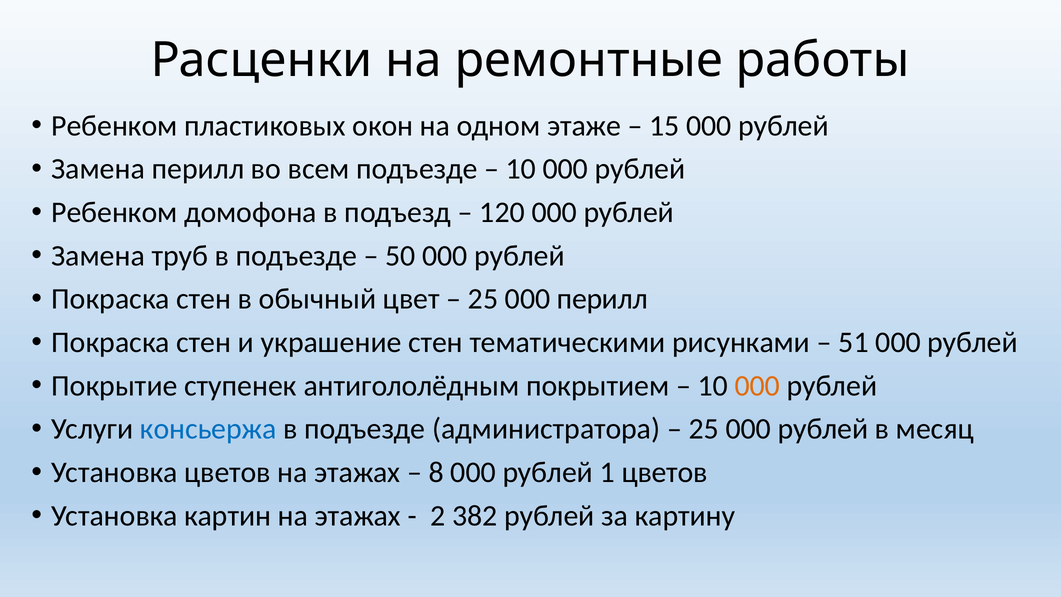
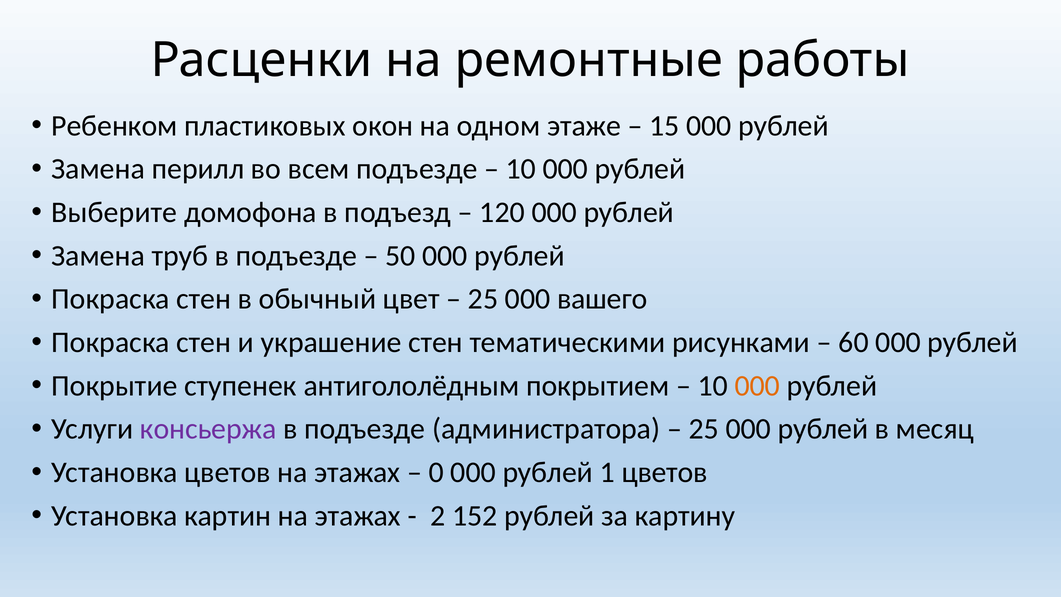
Ребенком at (114, 212): Ребенком -> Выберите
000 перилл: перилл -> вашего
51: 51 -> 60
консьержа colour: blue -> purple
8: 8 -> 0
382: 382 -> 152
